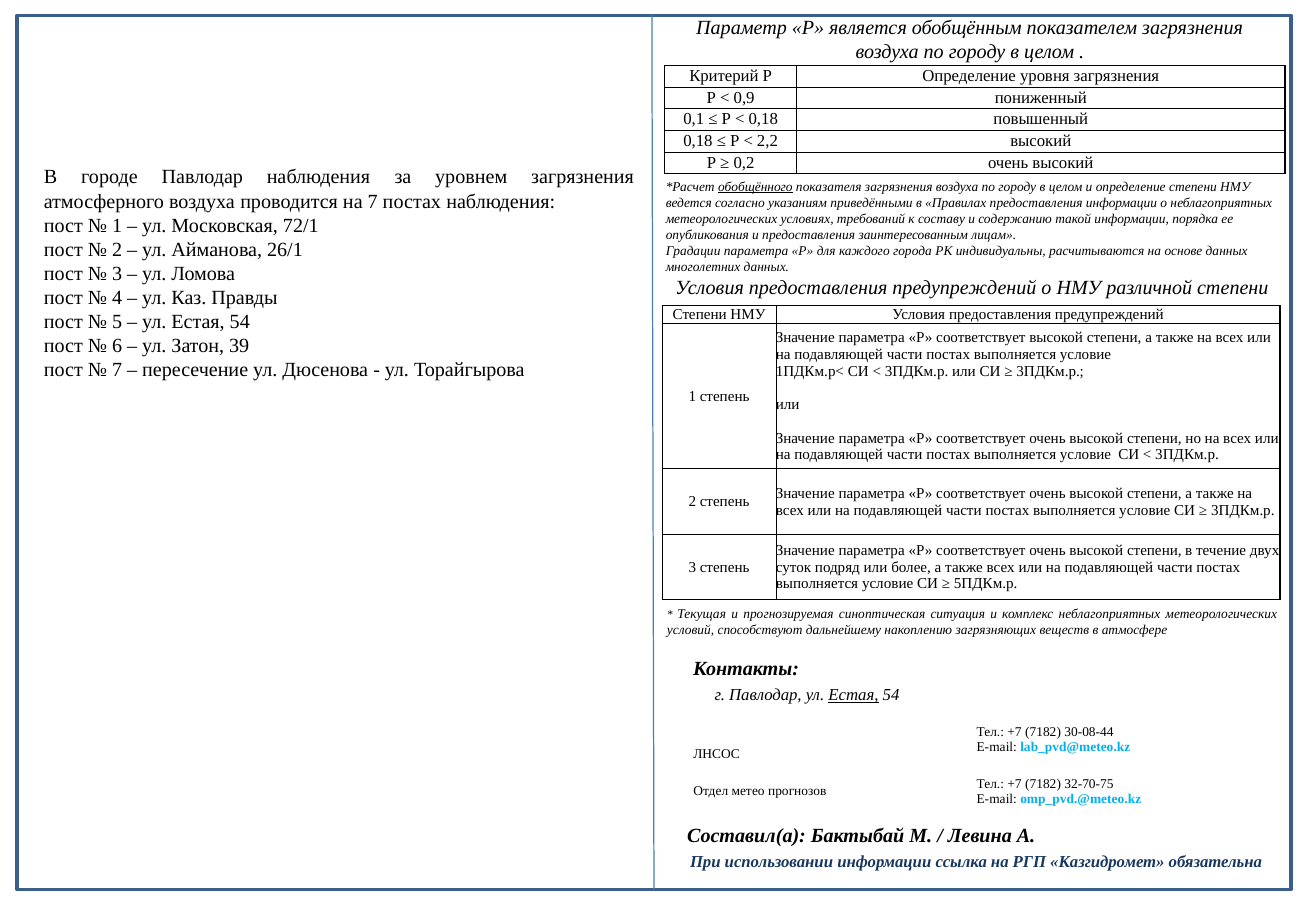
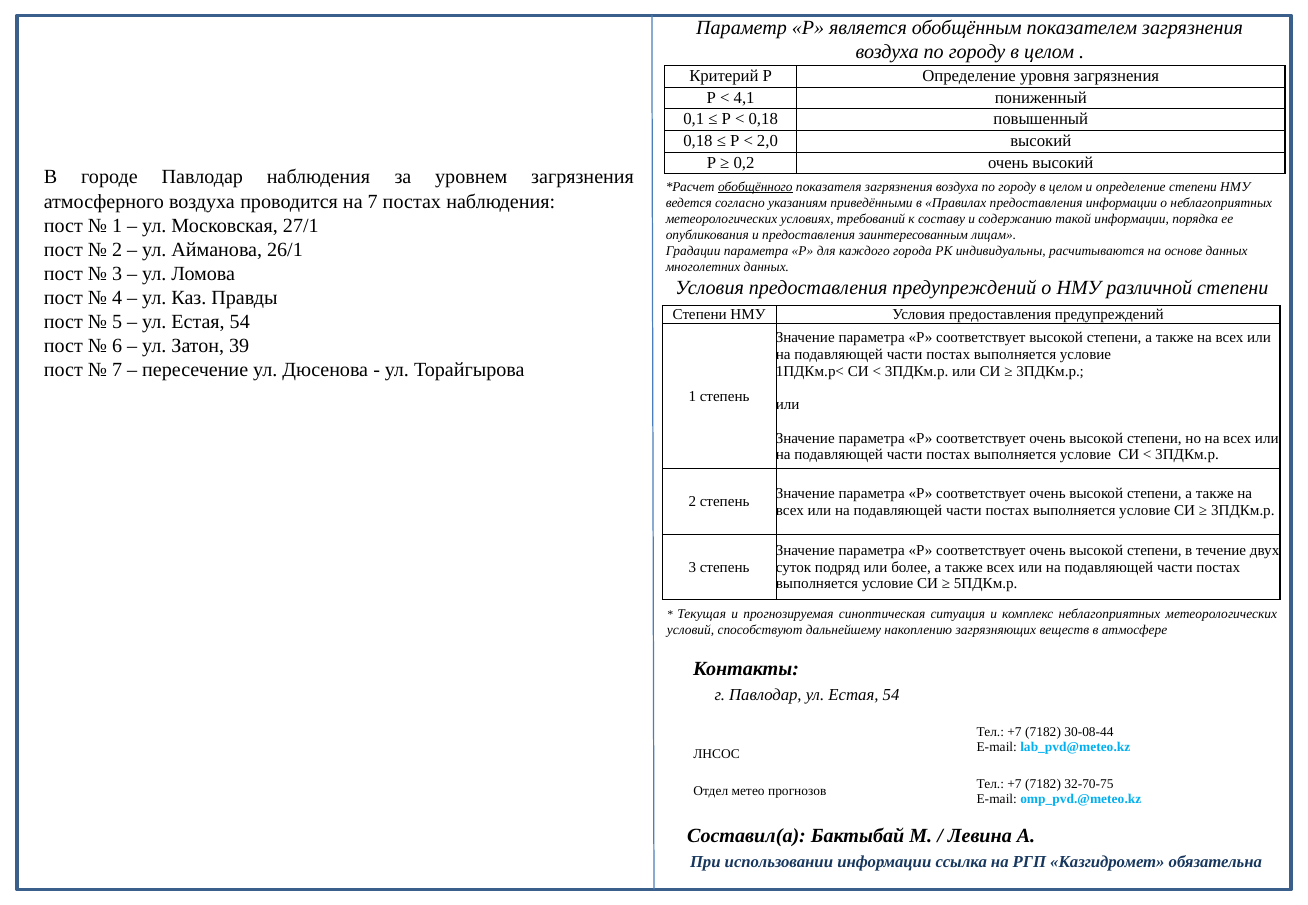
0,9: 0,9 -> 4,1
2,2: 2,2 -> 2,0
72/1: 72/1 -> 27/1
Естая at (854, 695) underline: present -> none
